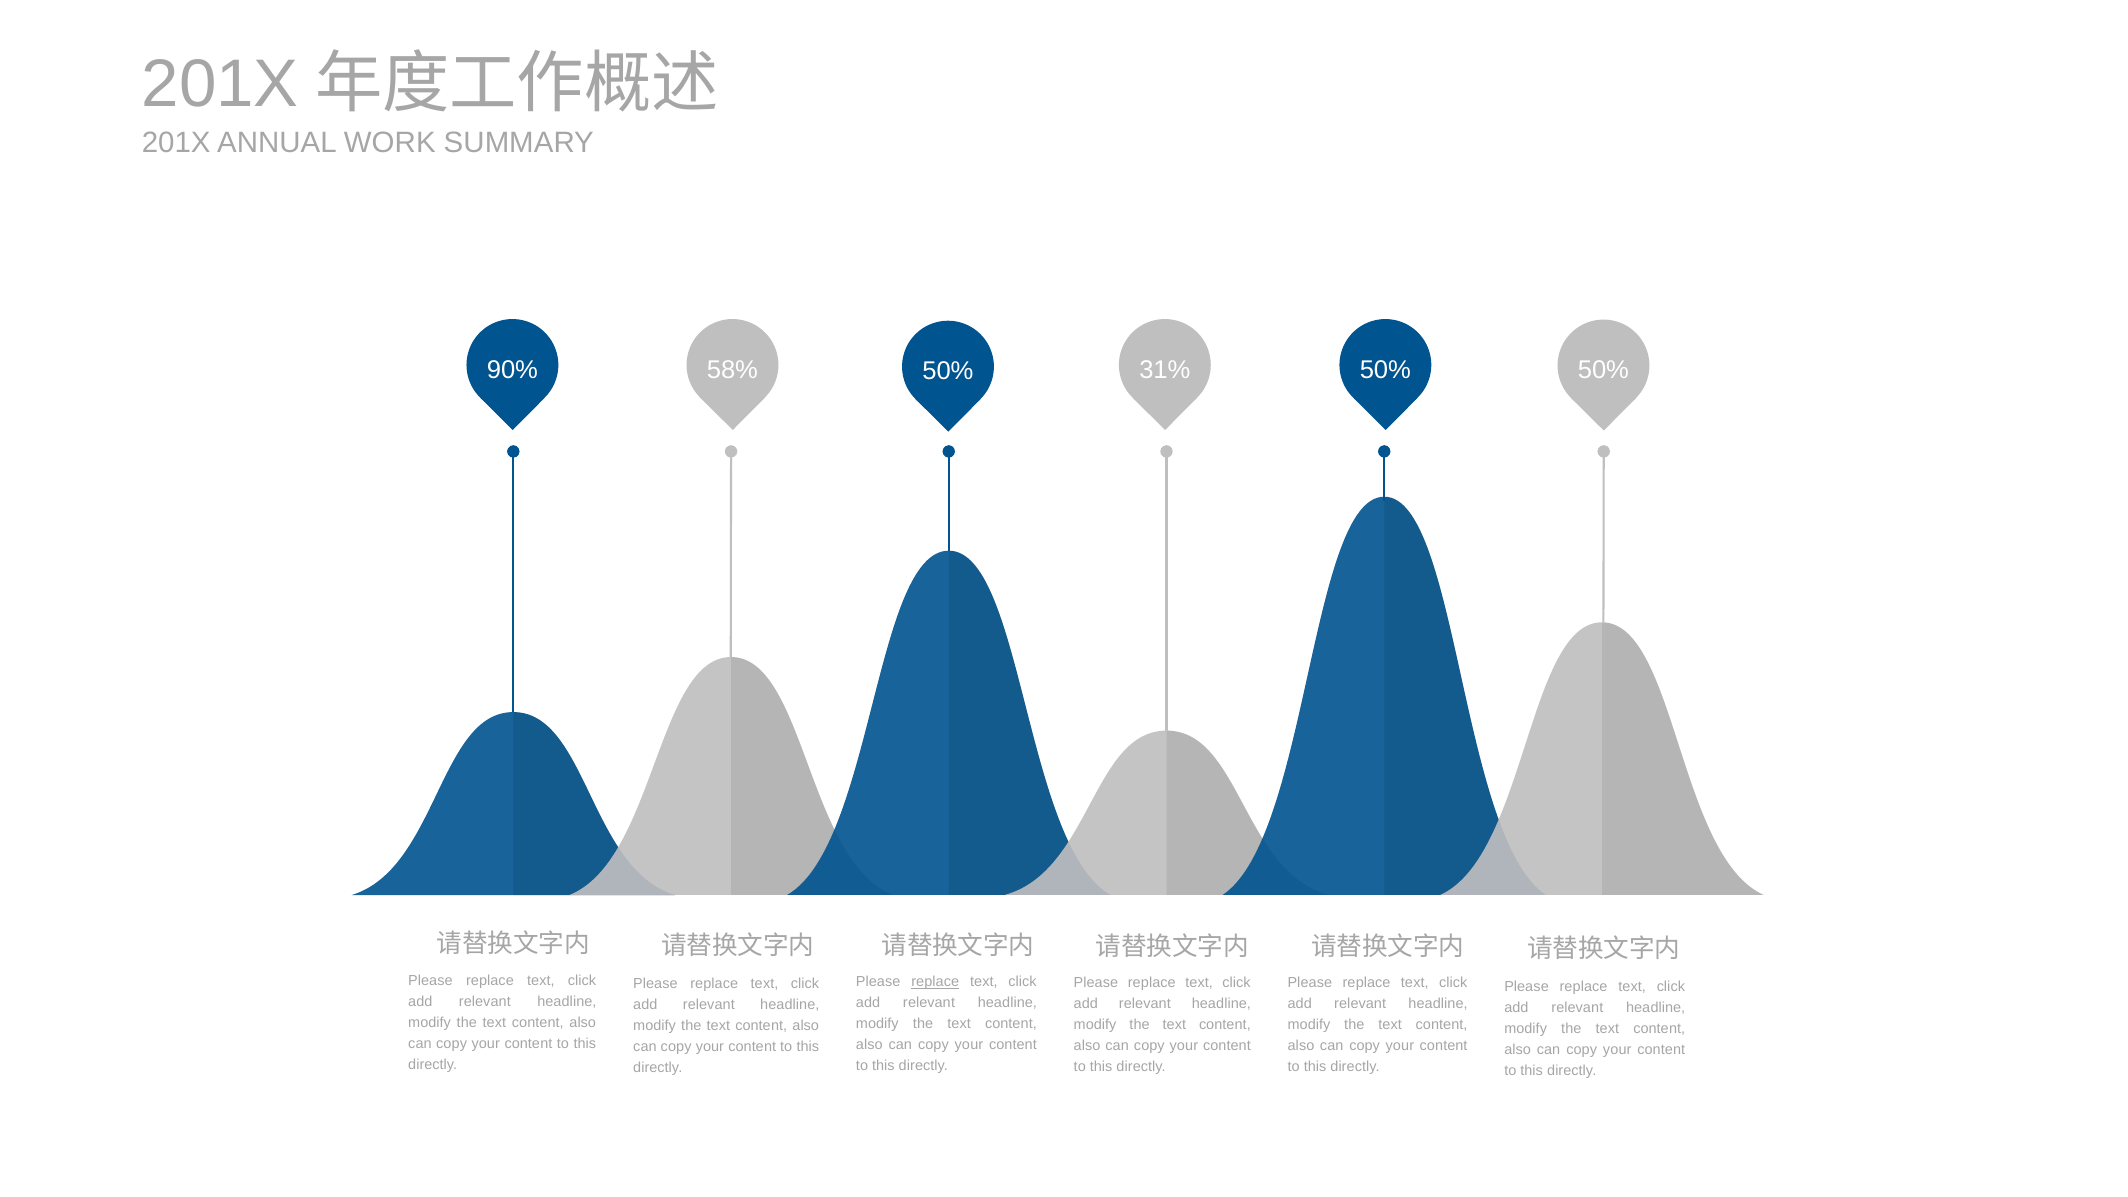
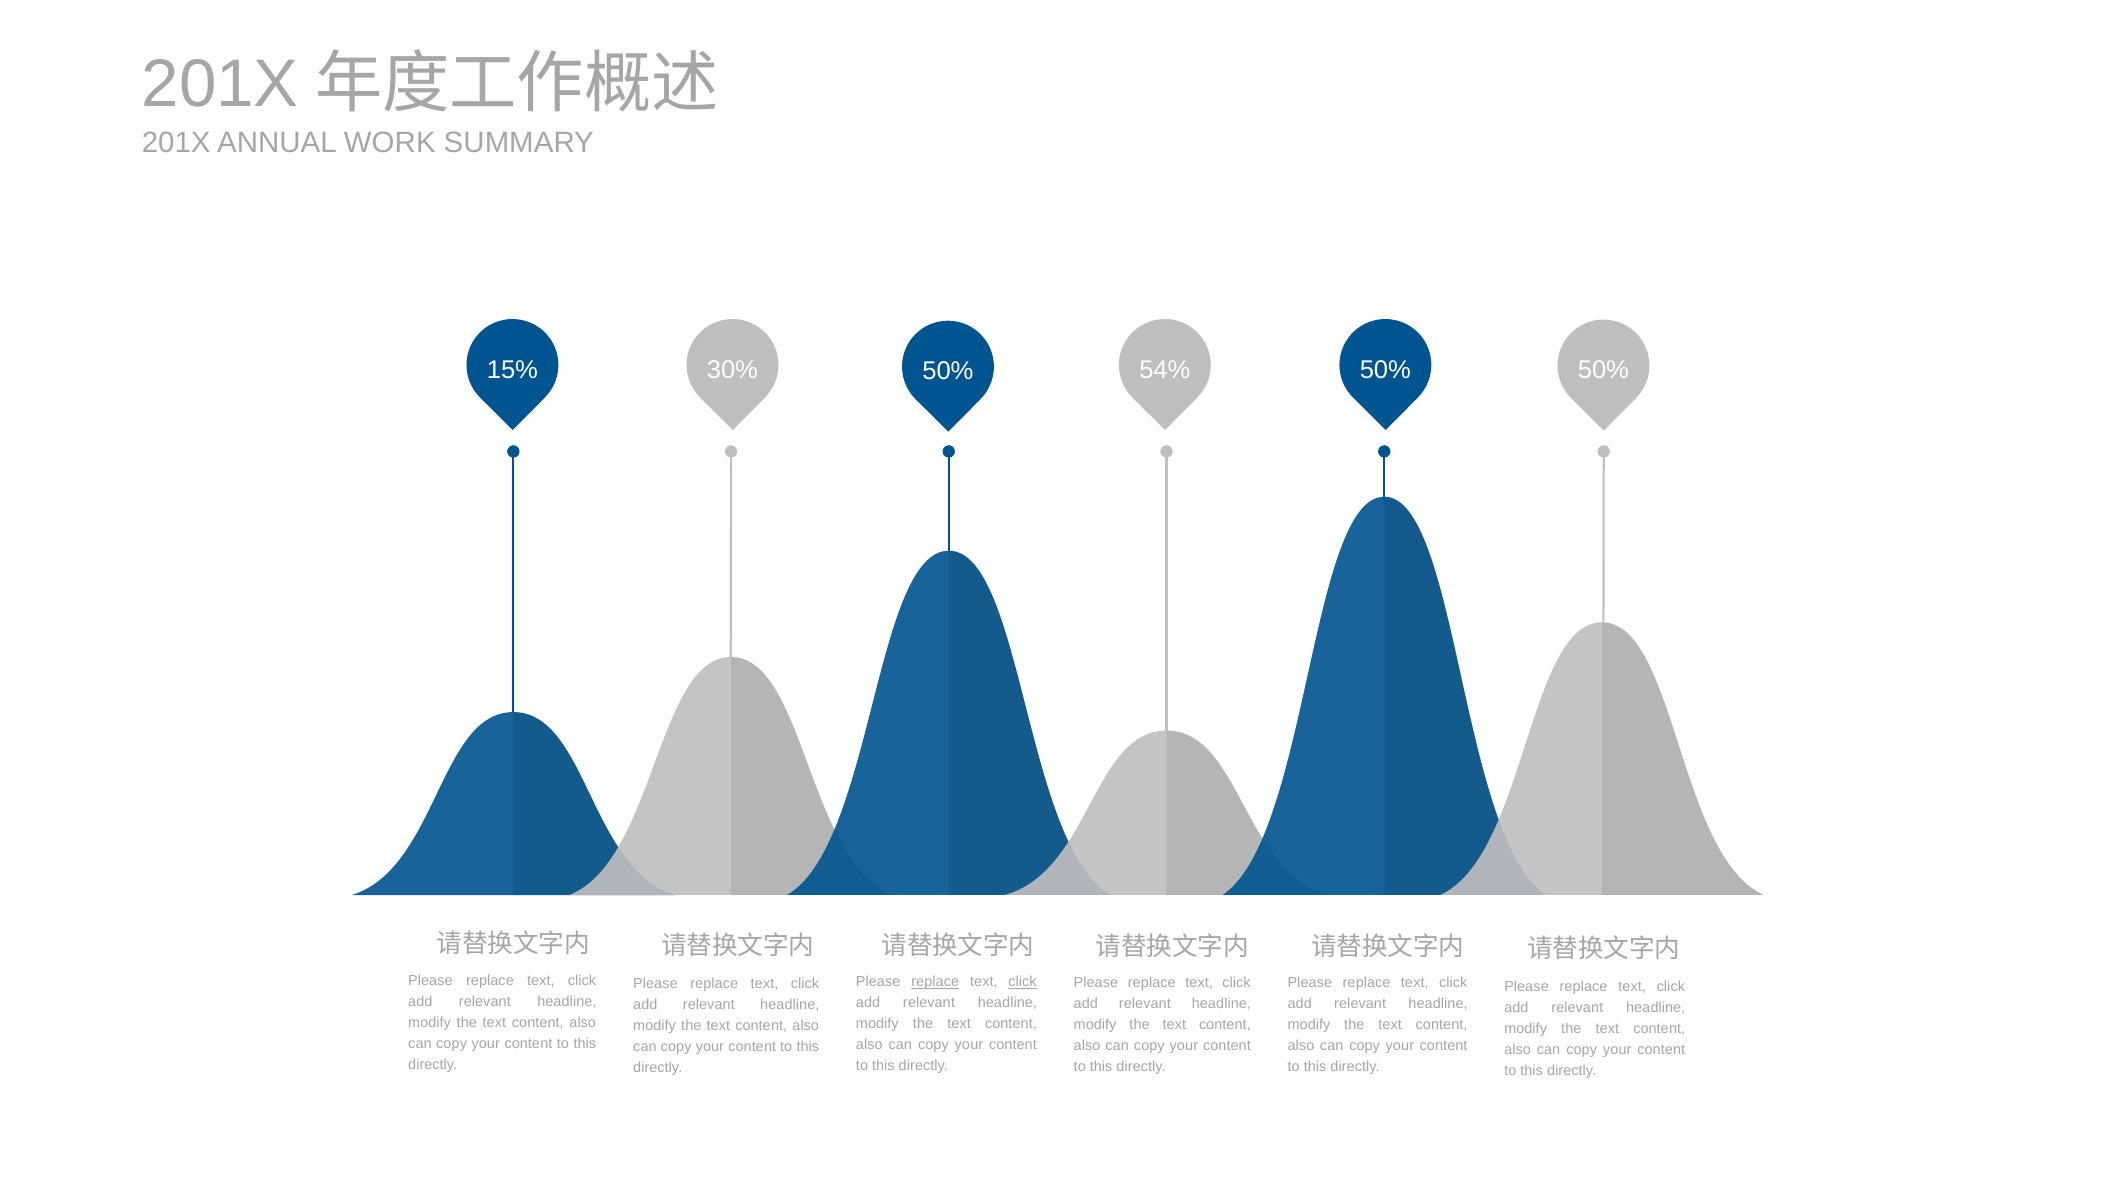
90%: 90% -> 15%
58%: 58% -> 30%
31%: 31% -> 54%
click at (1023, 982) underline: none -> present
